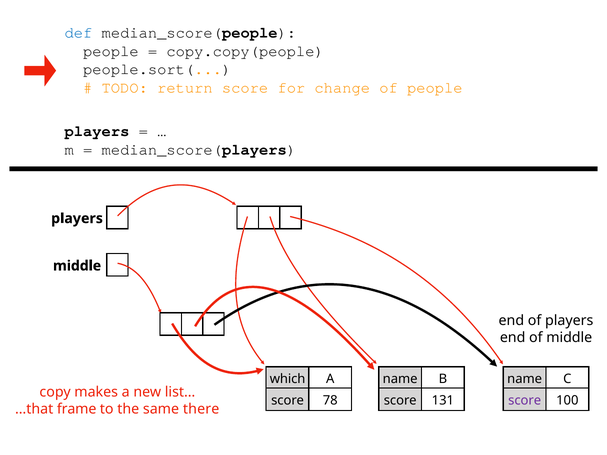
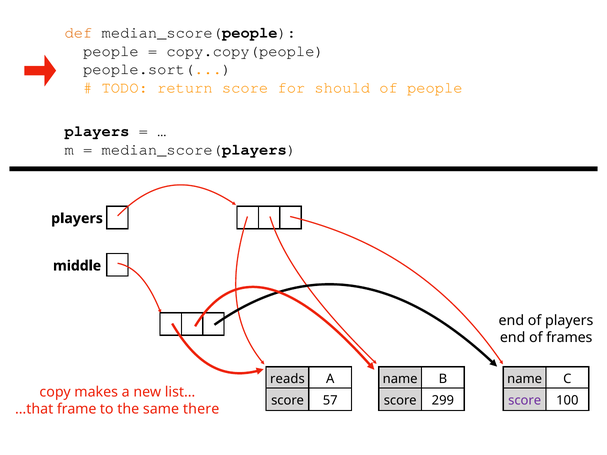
def colour: blue -> orange
change: change -> should
of middle: middle -> frames
which: which -> reads
78: 78 -> 57
131: 131 -> 299
